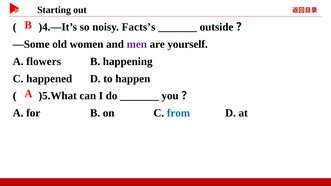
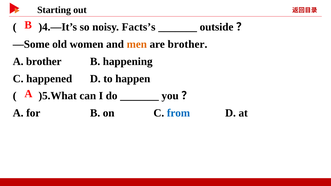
men colour: purple -> orange
are yourself: yourself -> brother
A flowers: flowers -> brother
